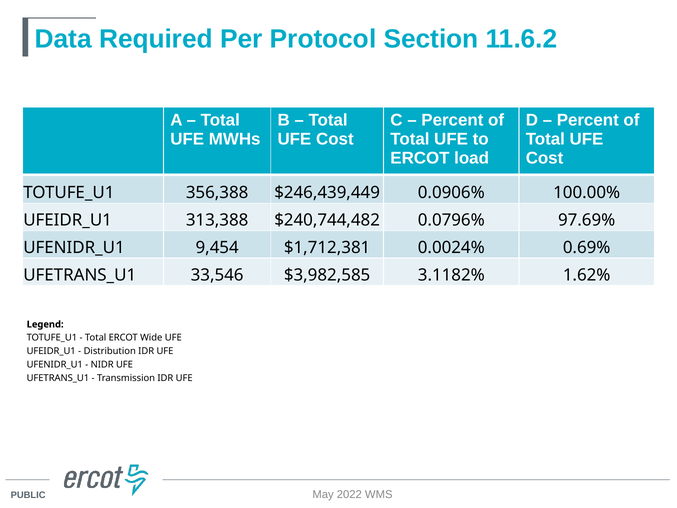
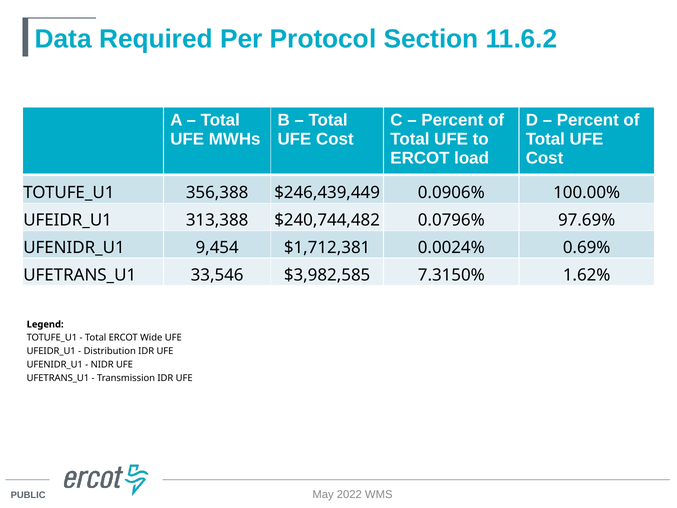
3.1182%: 3.1182% -> 7.3150%
